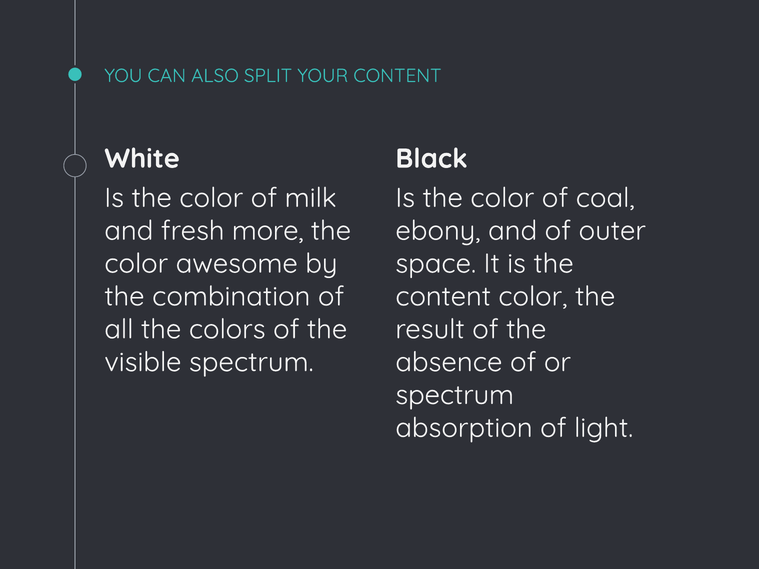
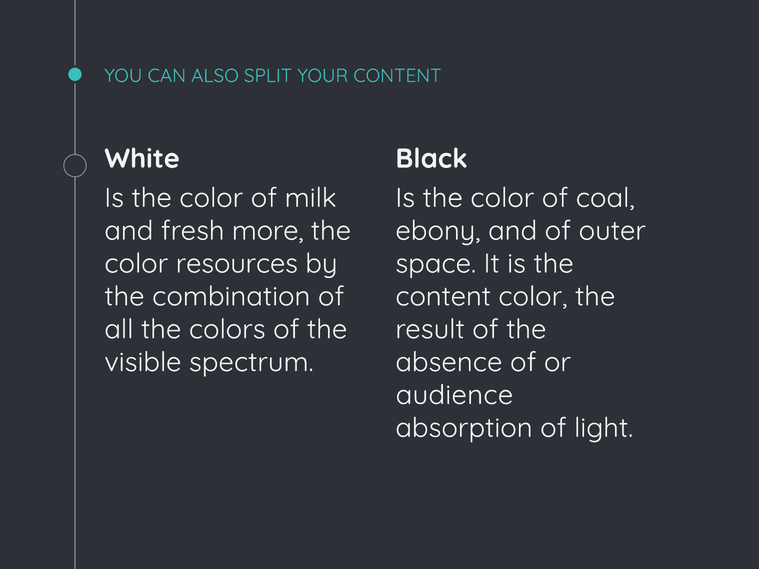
awesome: awesome -> resources
spectrum at (455, 395): spectrum -> audience
